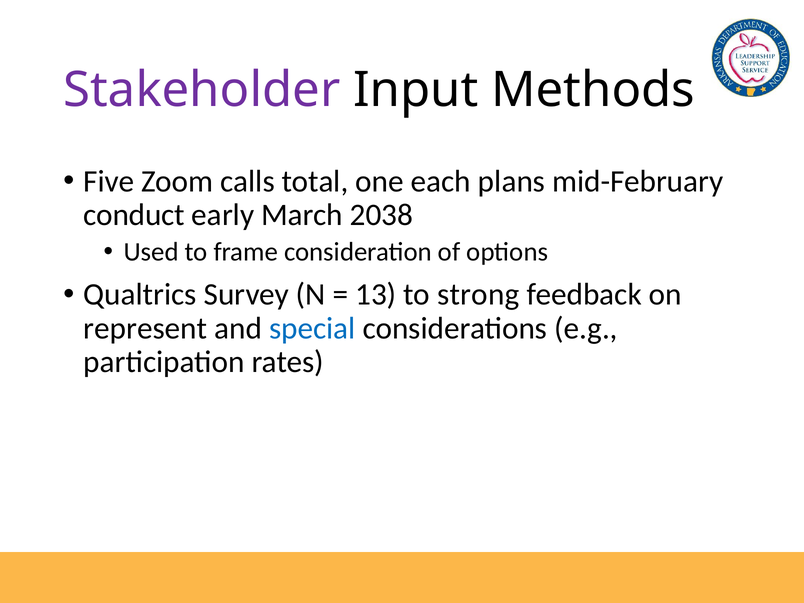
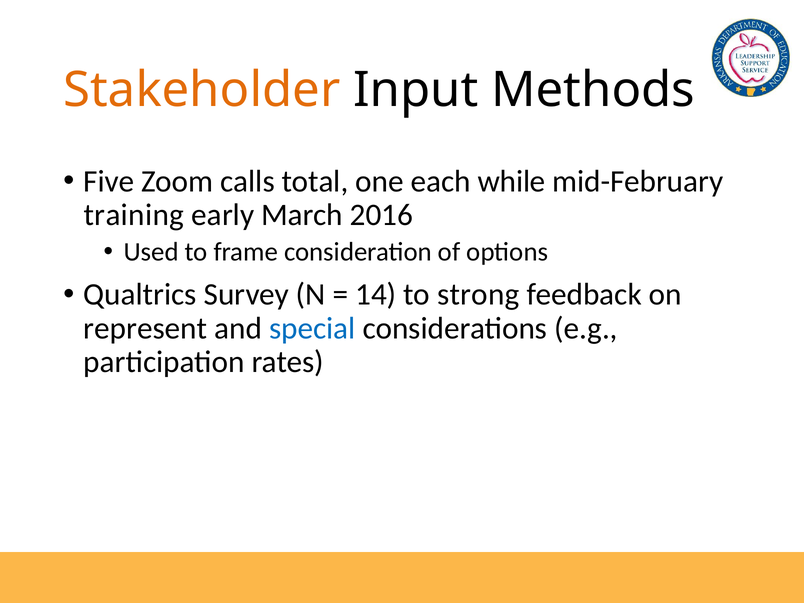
Stakeholder colour: purple -> orange
plans: plans -> while
conduct: conduct -> training
2038: 2038 -> 2016
13: 13 -> 14
